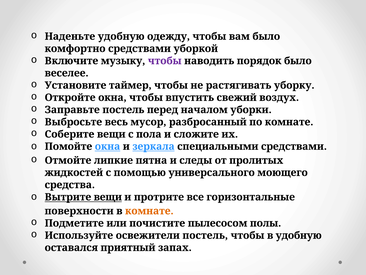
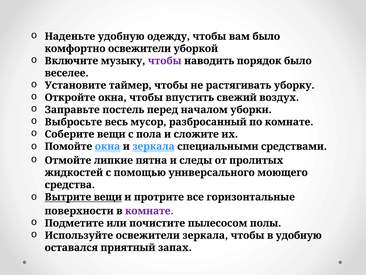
комфортно средствами: средствами -> освежители
комнате at (149, 211) colour: orange -> purple
освежители постель: постель -> зеркала
